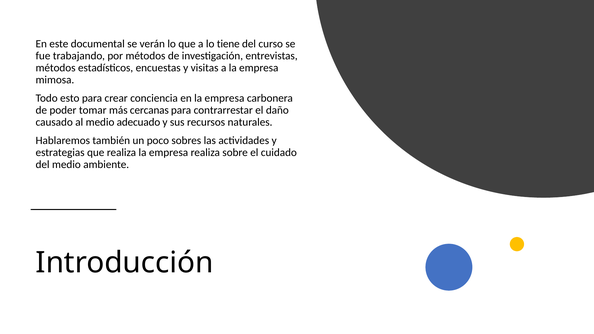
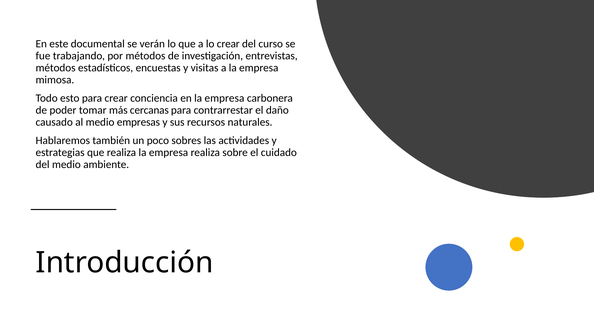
lo tiene: tiene -> crear
adecuado: adecuado -> empresas
